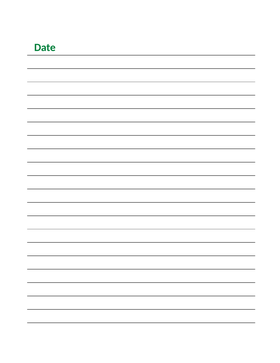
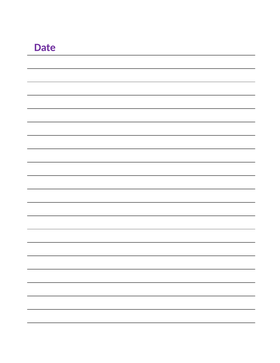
Date colour: green -> purple
